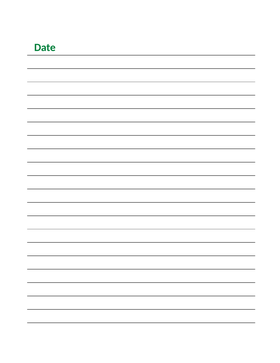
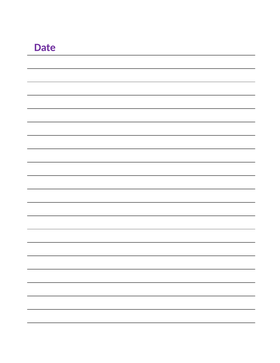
Date colour: green -> purple
